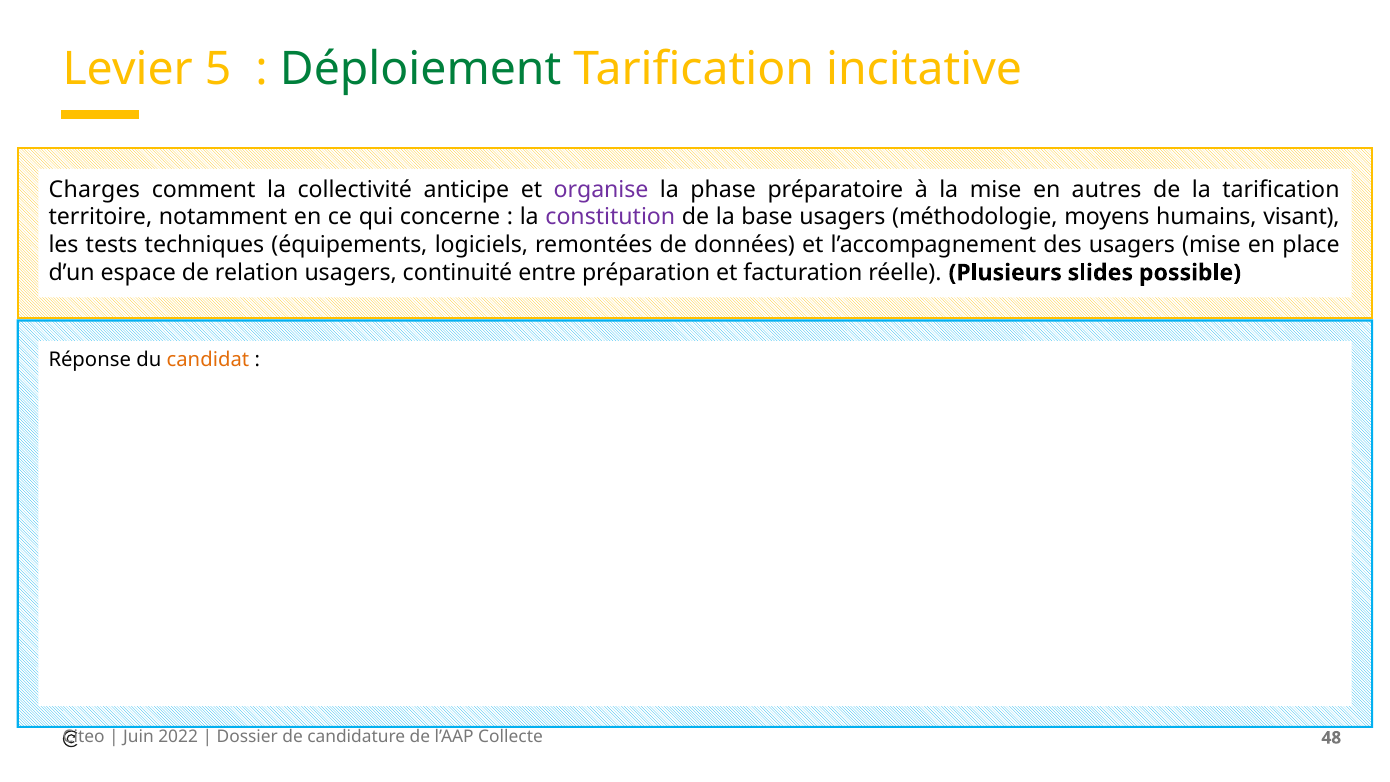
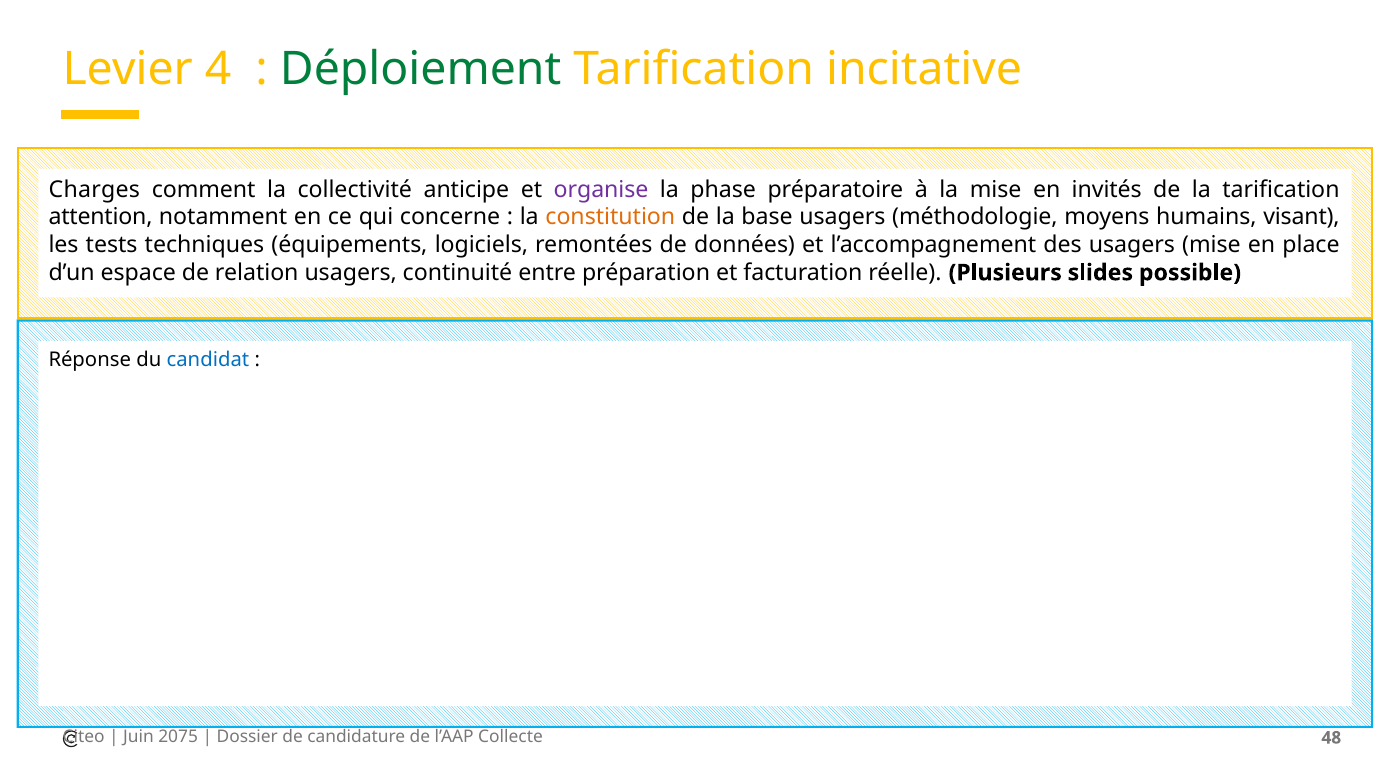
5: 5 -> 4
autres: autres -> invités
territoire: territoire -> attention
constitution colour: purple -> orange
candidat colour: orange -> blue
2022: 2022 -> 2075
